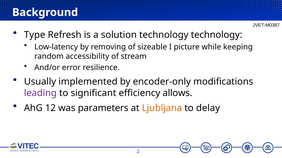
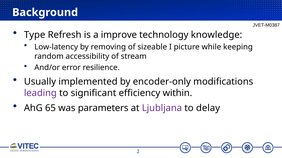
solution: solution -> improve
technology technology: technology -> knowledge
allows: allows -> within
12: 12 -> 65
Ljubljana colour: orange -> purple
